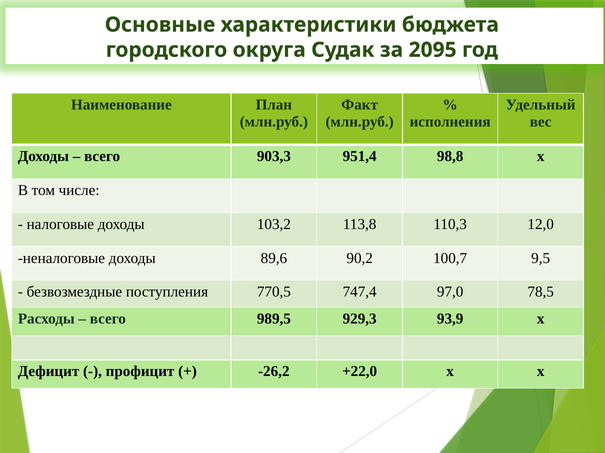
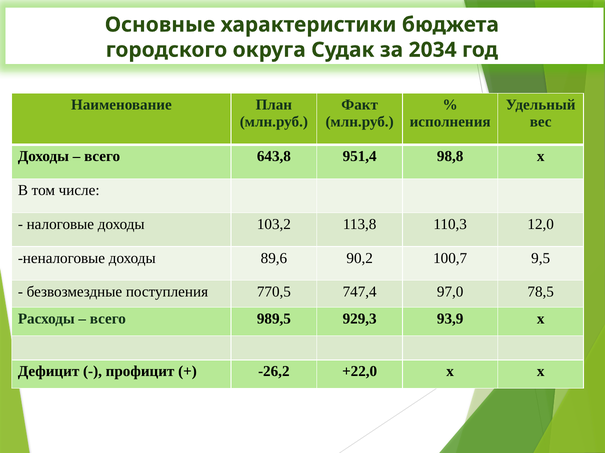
2095: 2095 -> 2034
903,3: 903,3 -> 643,8
